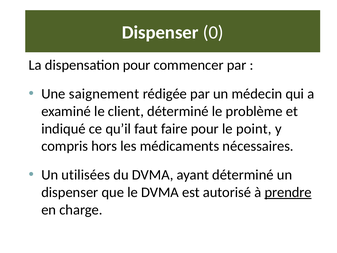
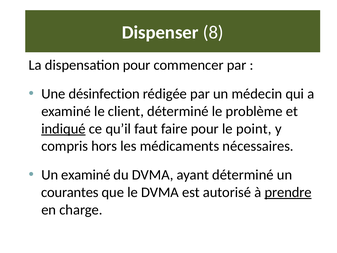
0: 0 -> 8
saignement: saignement -> désinfection
indiqué underline: none -> present
Un utilisées: utilisées -> examiné
dispenser at (70, 192): dispenser -> courantes
